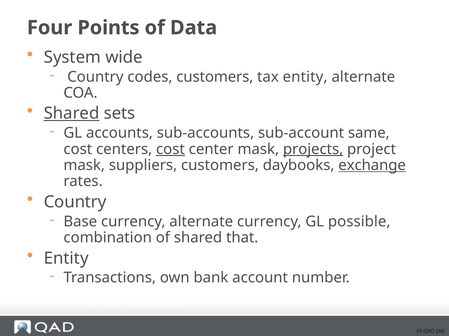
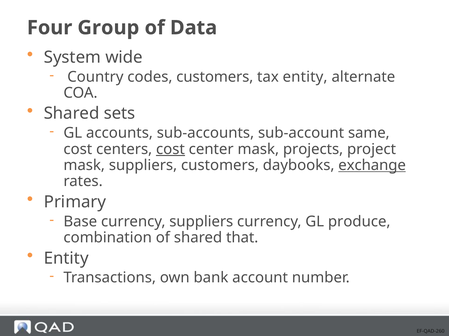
Points: Points -> Group
Shared at (72, 114) underline: present -> none
projects underline: present -> none
Country at (75, 202): Country -> Primary
currency alternate: alternate -> suppliers
possible: possible -> produce
